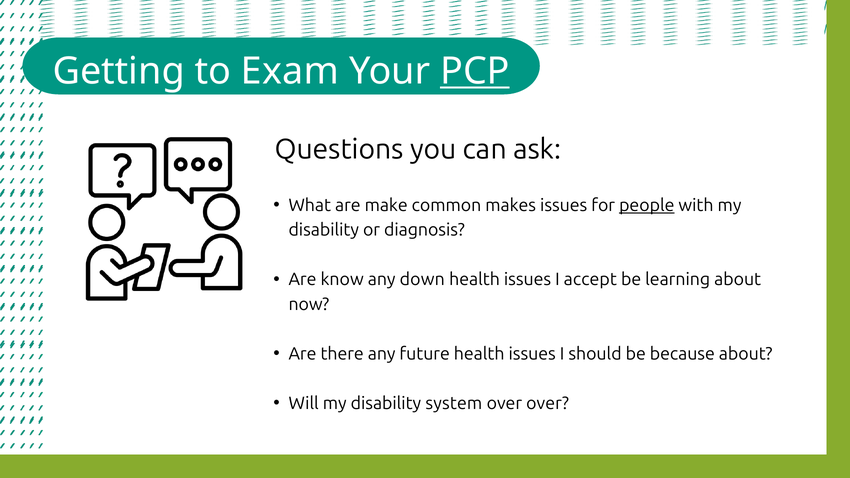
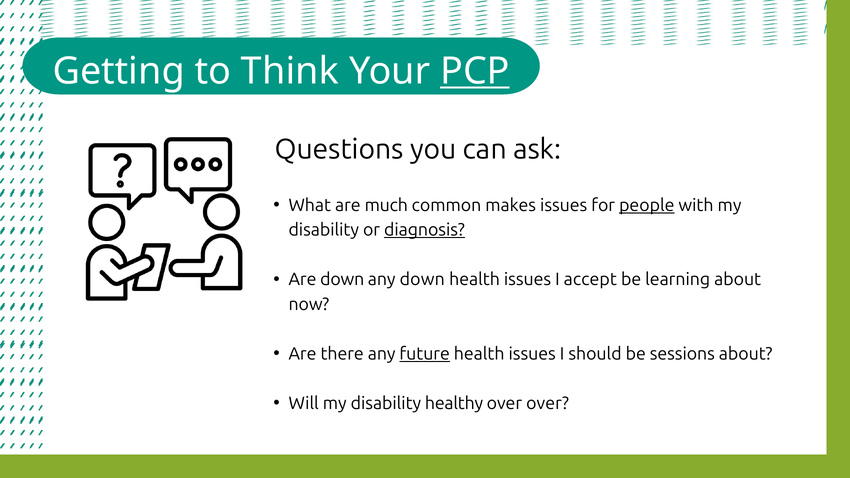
Exam: Exam -> Think
make: make -> much
diagnosis underline: none -> present
Are know: know -> down
future underline: none -> present
because: because -> sessions
system: system -> healthy
